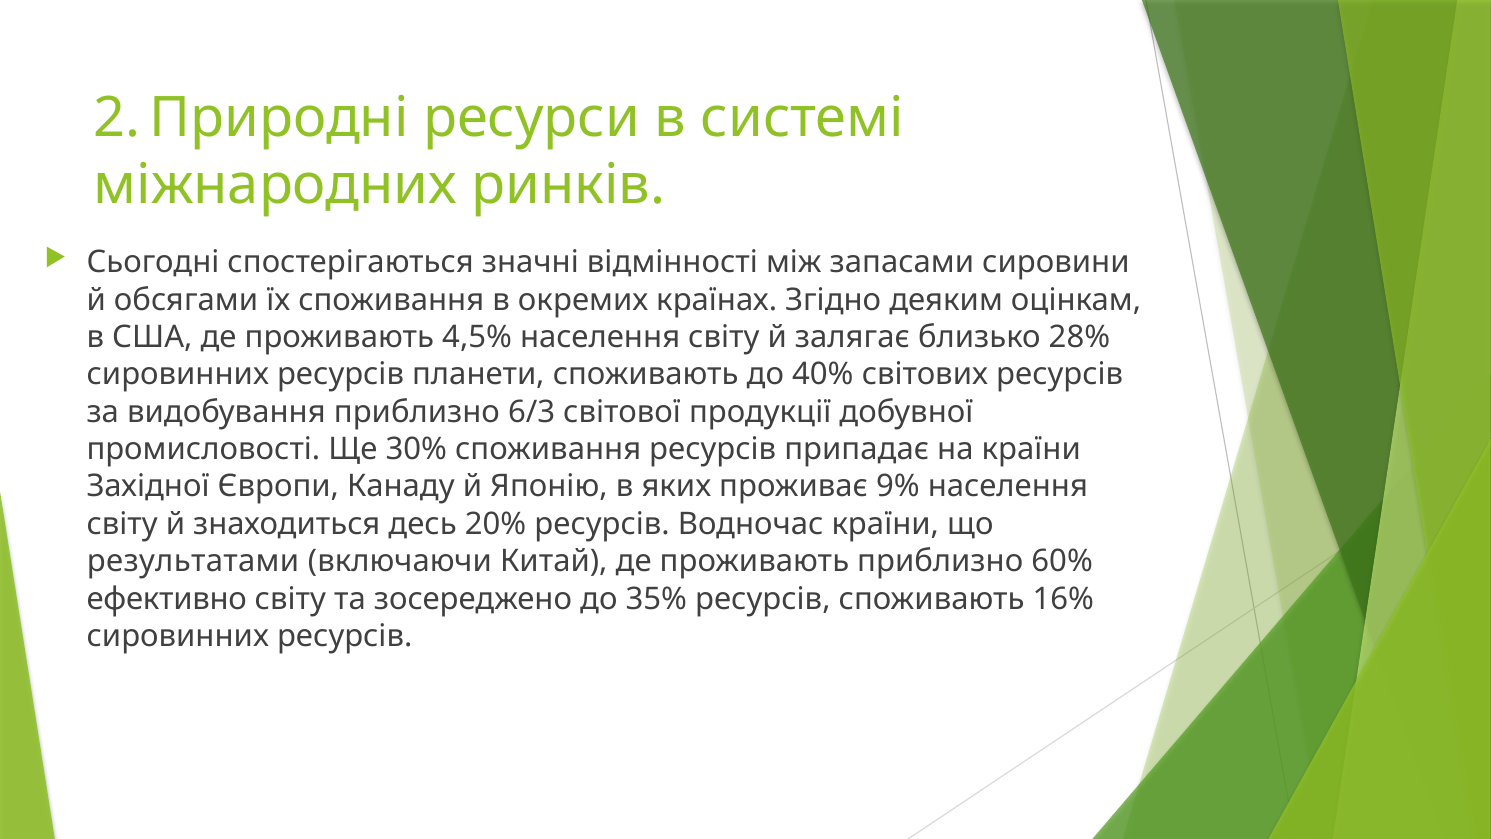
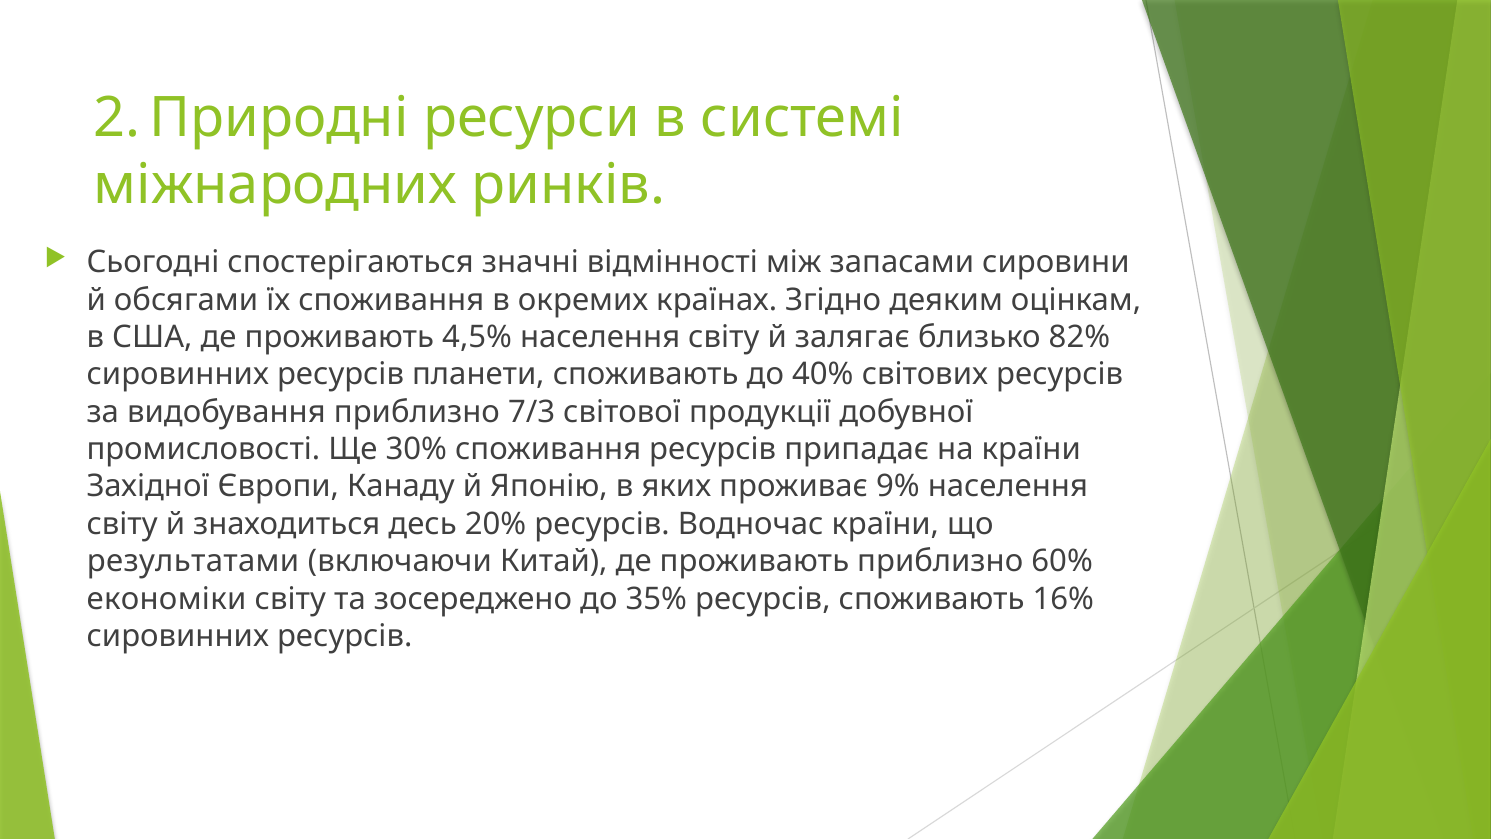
28%: 28% -> 82%
6/3: 6/3 -> 7/3
ефективно: ефективно -> економіки
